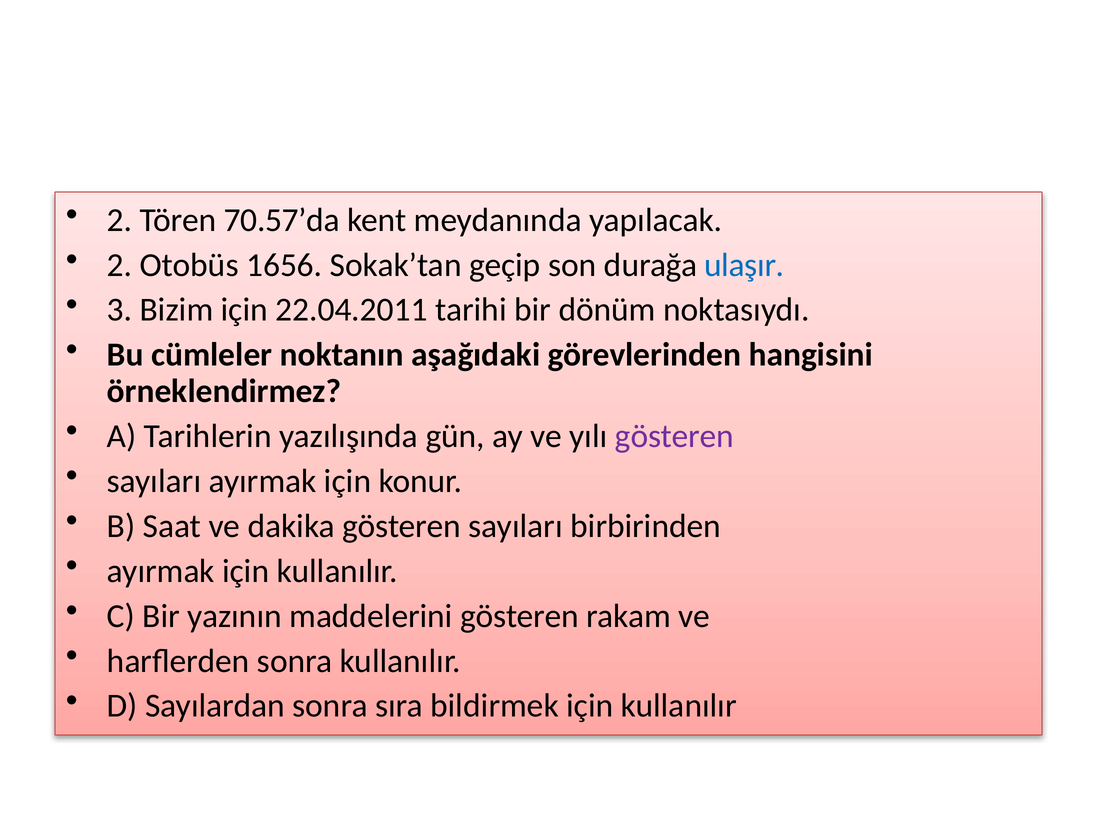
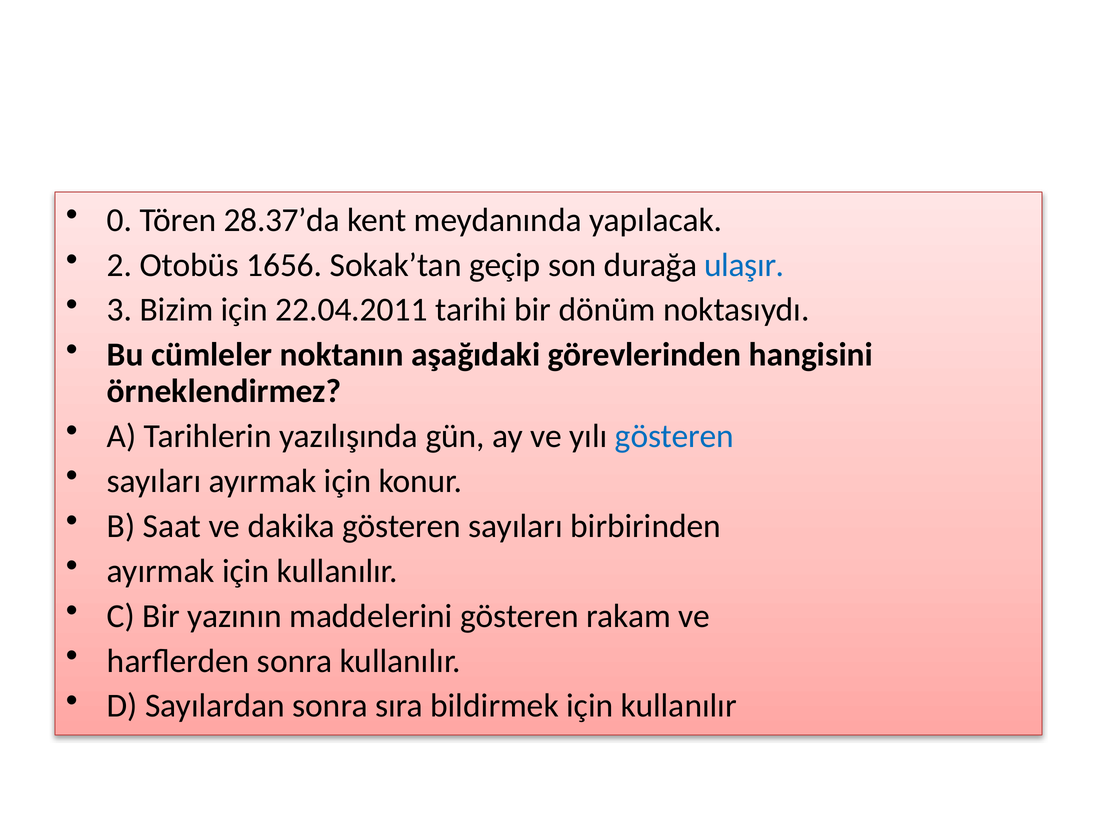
2 at (120, 220): 2 -> 0
70.57’da: 70.57’da -> 28.37’da
gösteren at (674, 436) colour: purple -> blue
